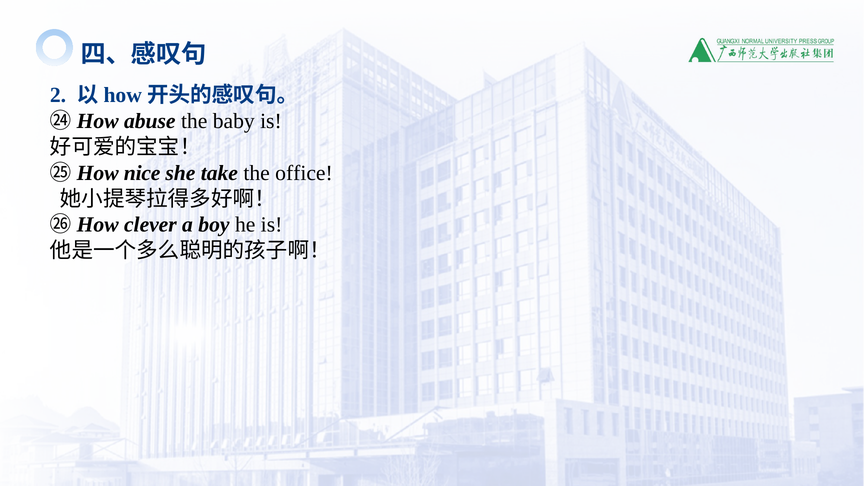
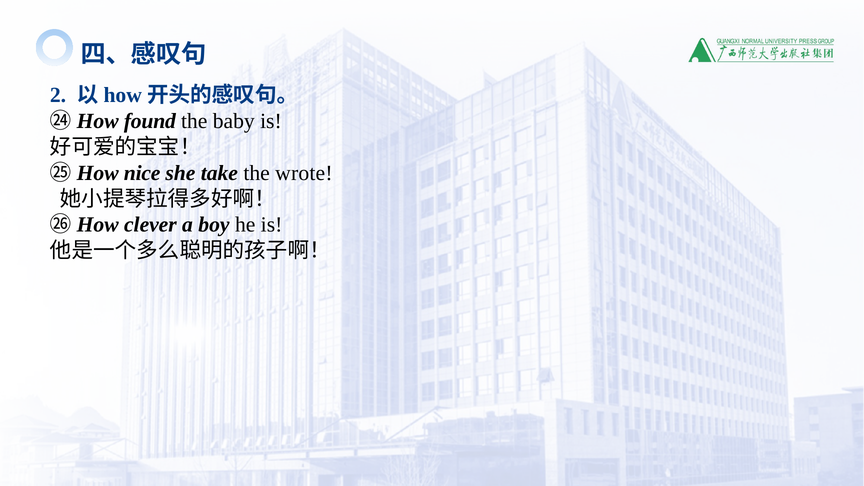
abuse: abuse -> found
office: office -> wrote
